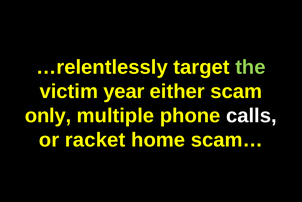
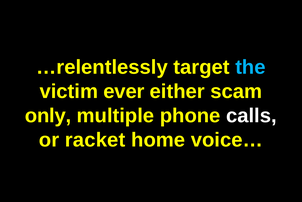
the colour: light green -> light blue
year: year -> ever
scam…: scam… -> voice…
